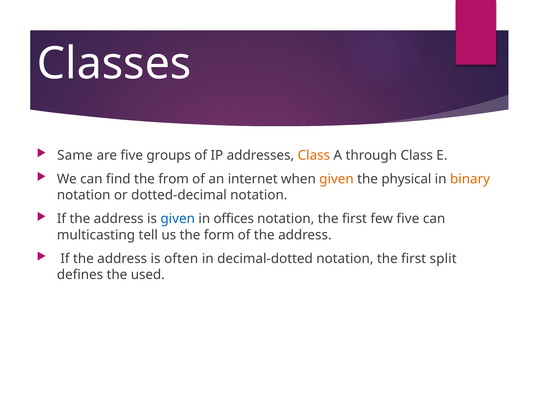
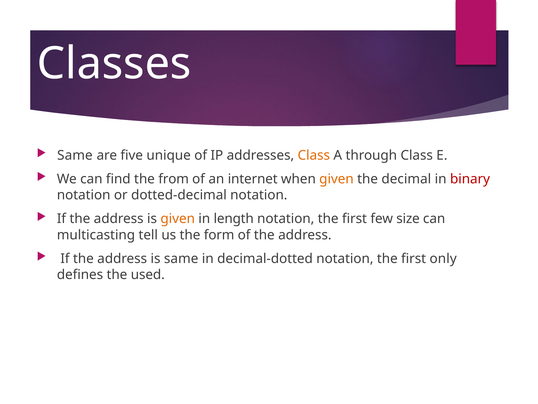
groups: groups -> unique
physical: physical -> decimal
binary colour: orange -> red
given at (178, 219) colour: blue -> orange
offices: offices -> length
few five: five -> size
is often: often -> same
split: split -> only
